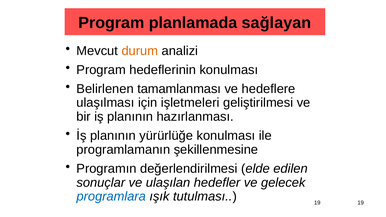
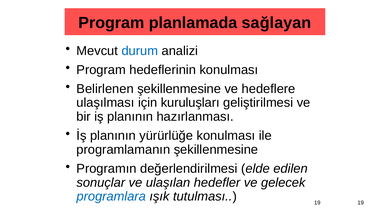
durum colour: orange -> blue
Belirlenen tamamlanması: tamamlanması -> şekillenmesine
işletmeleri: işletmeleri -> kuruluşları
